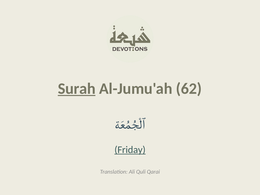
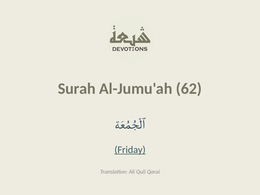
Surah underline: present -> none
